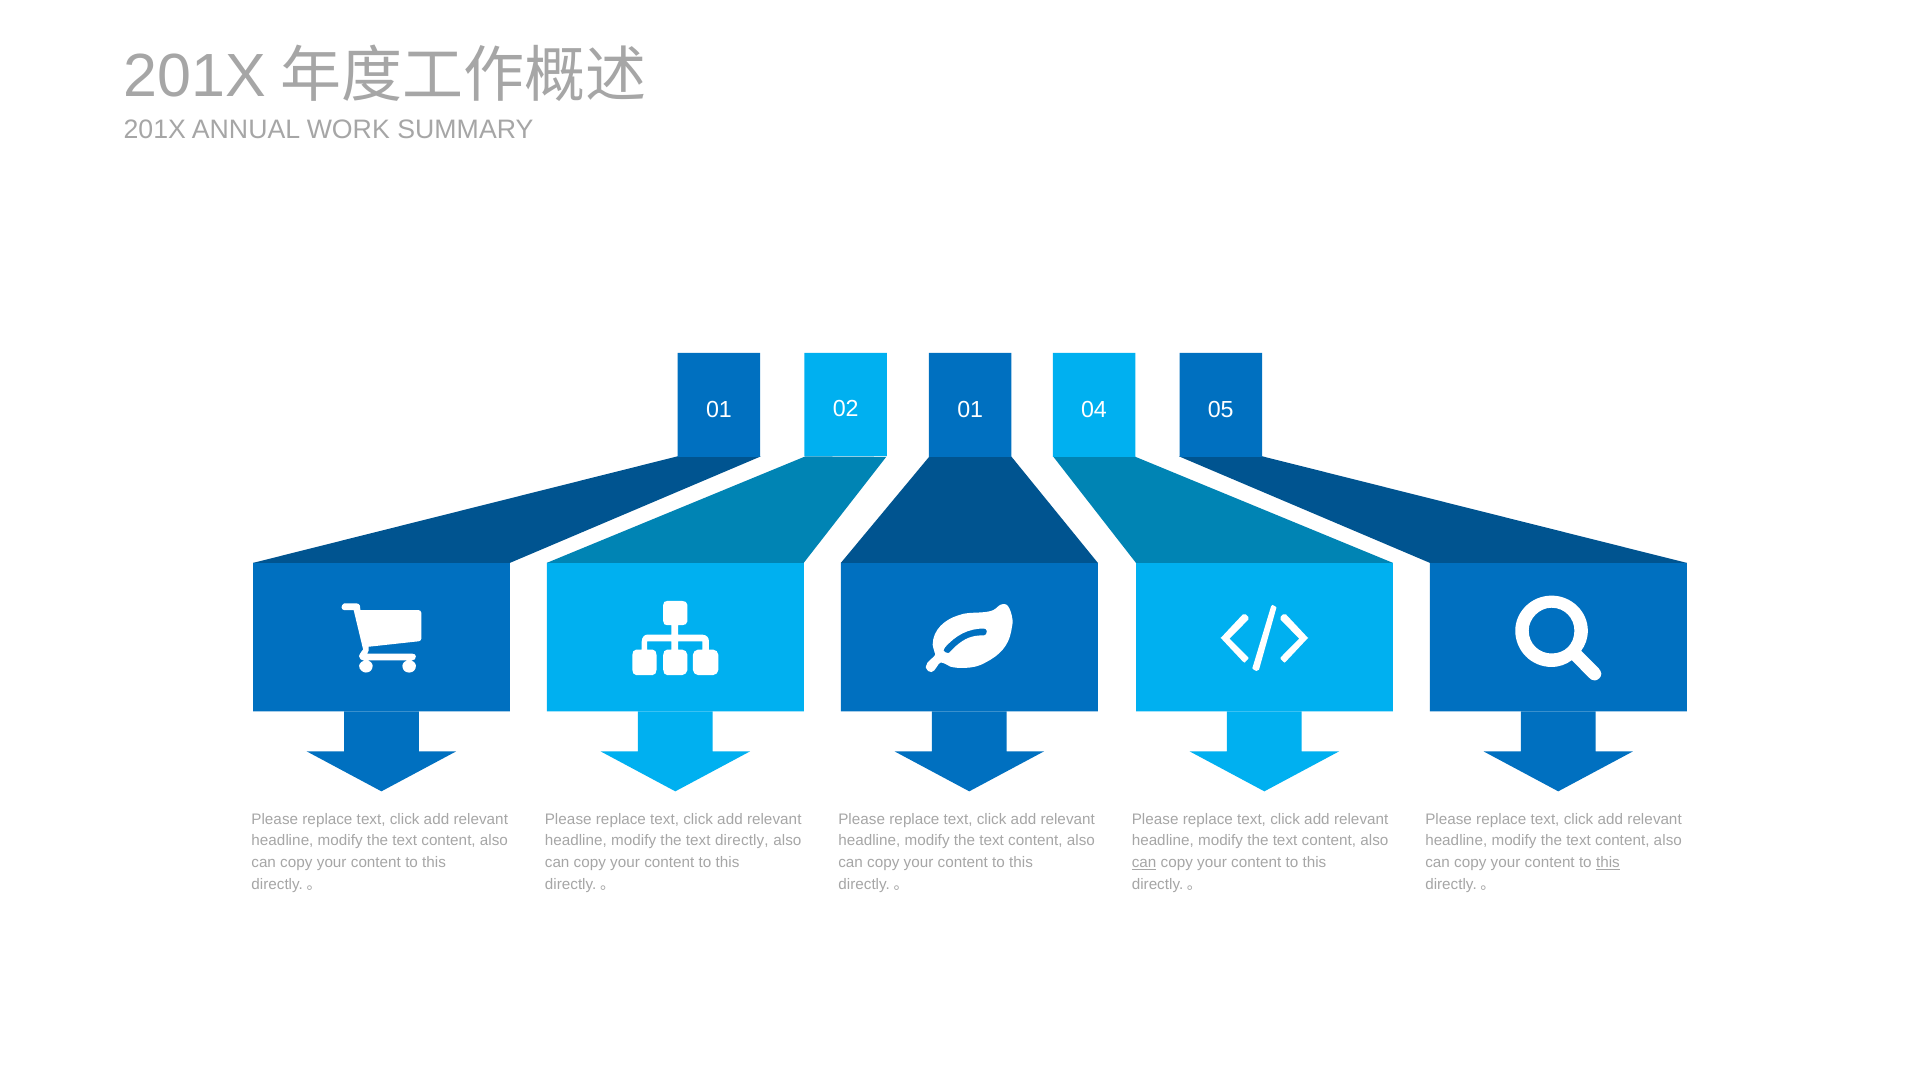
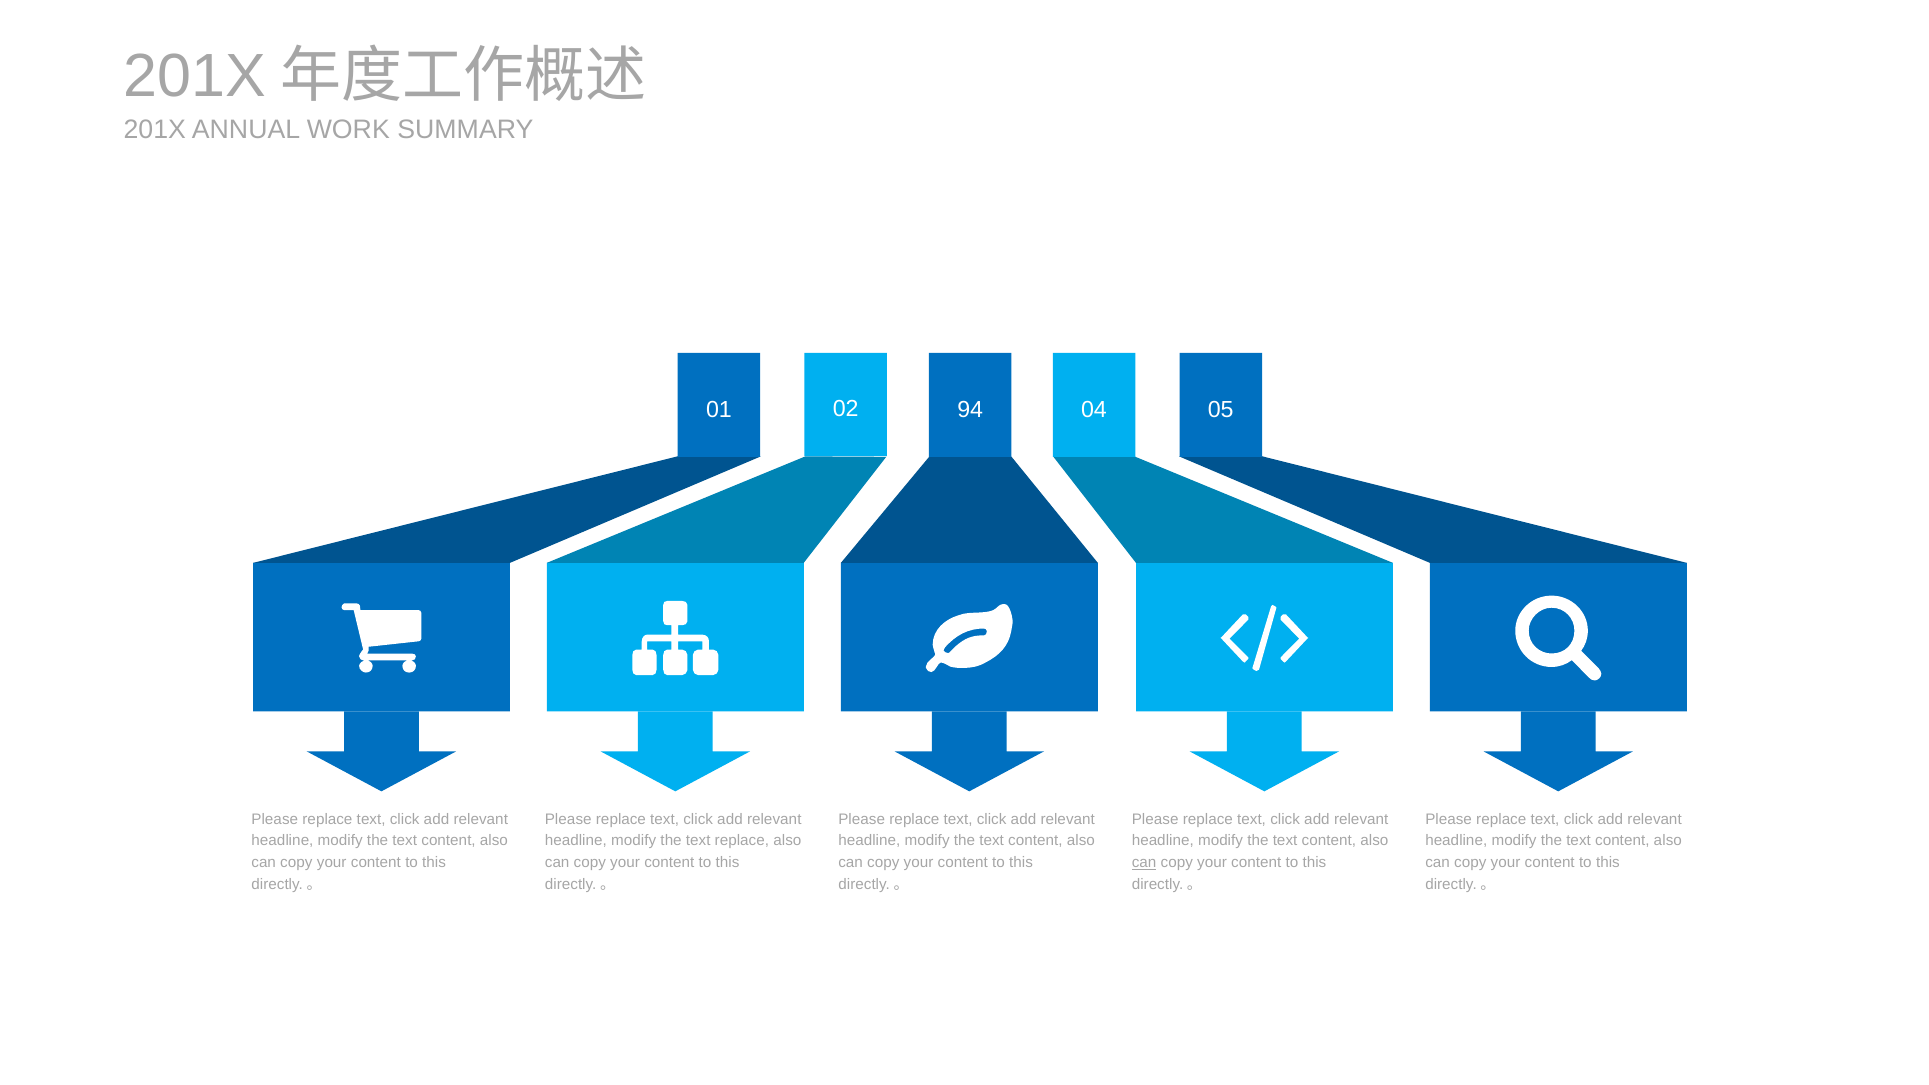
02 01: 01 -> 94
text directly: directly -> replace
this at (1608, 863) underline: present -> none
